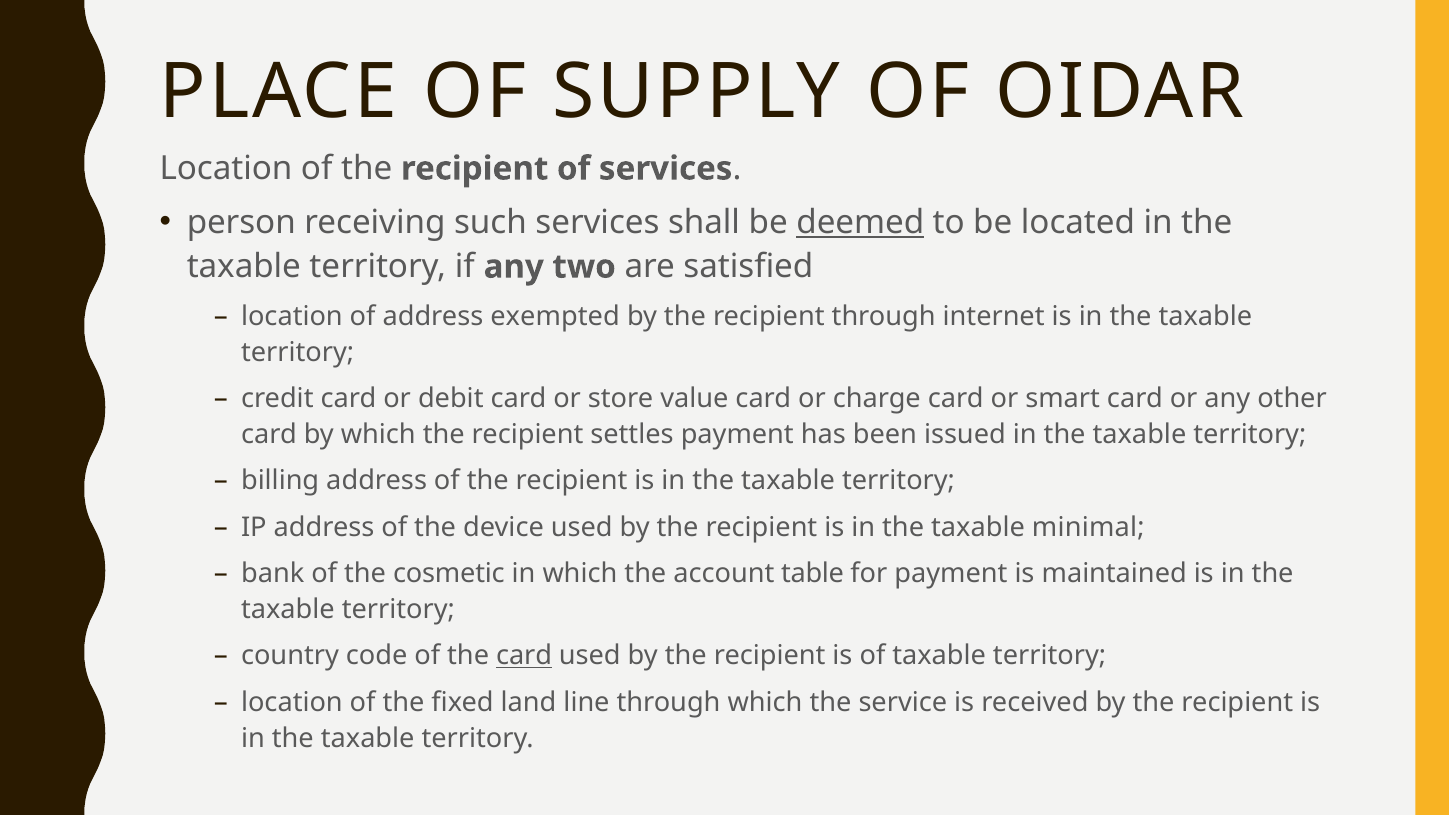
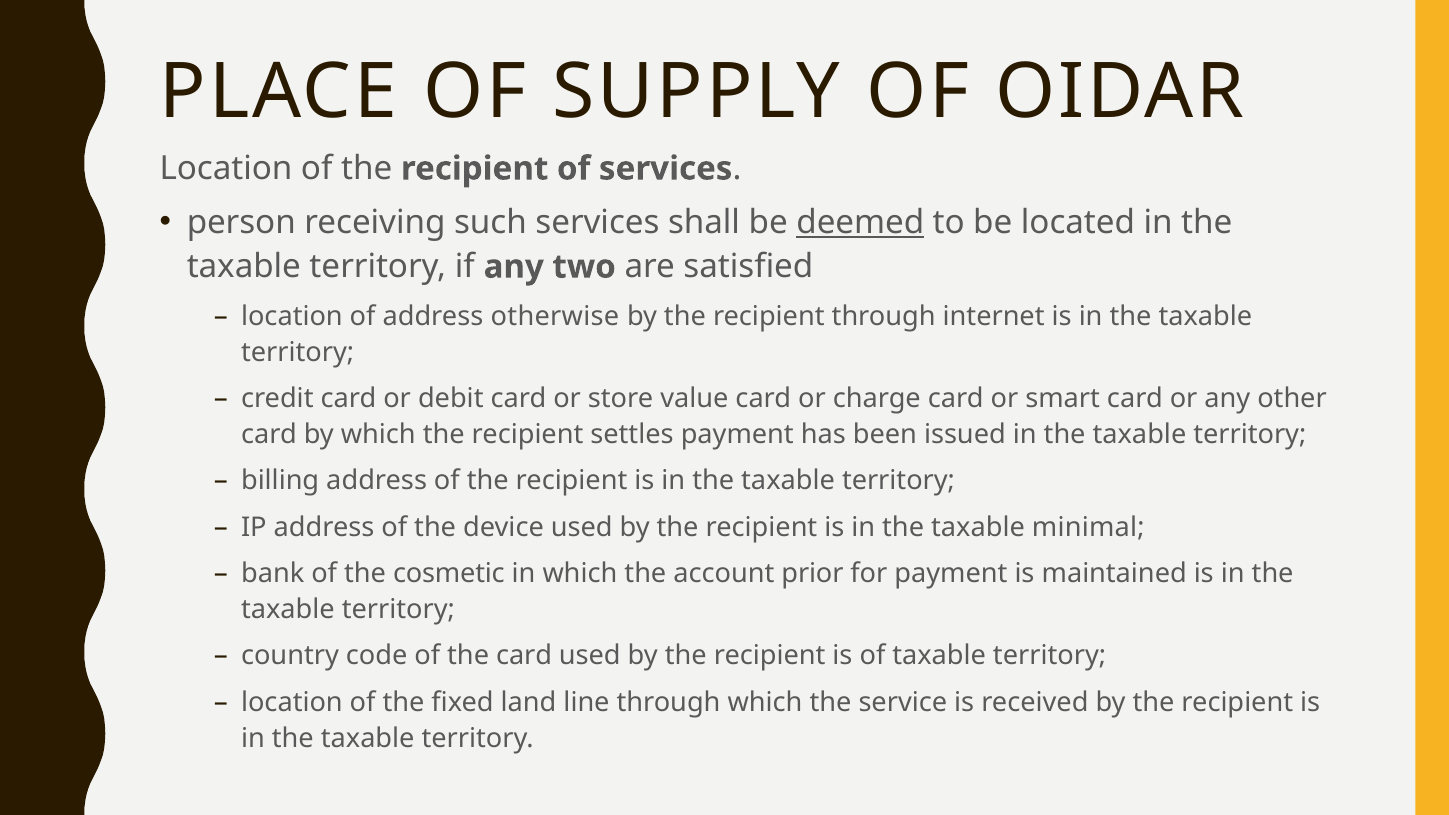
exempted: exempted -> otherwise
table: table -> prior
card at (524, 656) underline: present -> none
